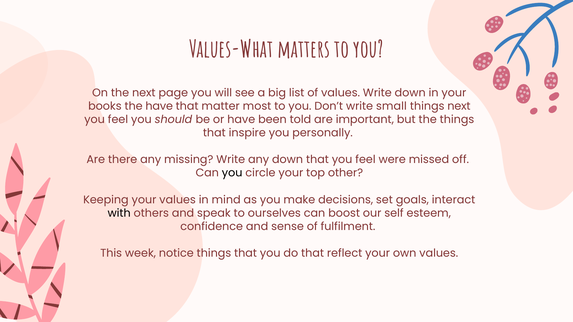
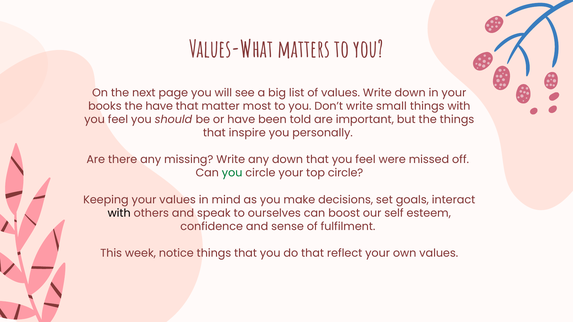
things next: next -> with
you at (232, 173) colour: black -> green
top other: other -> circle
